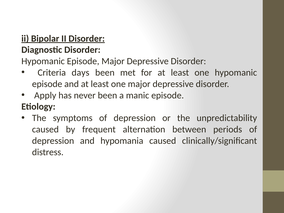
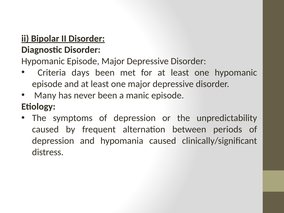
Apply: Apply -> Many
